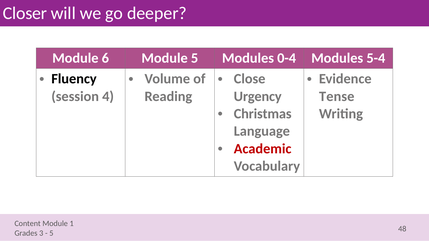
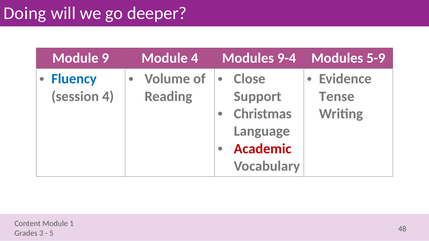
Closer: Closer -> Doing
6: 6 -> 9
Module 5: 5 -> 4
0-4: 0-4 -> 9-4
5-4: 5-4 -> 5-9
Fluency colour: black -> blue
Urgency: Urgency -> Support
